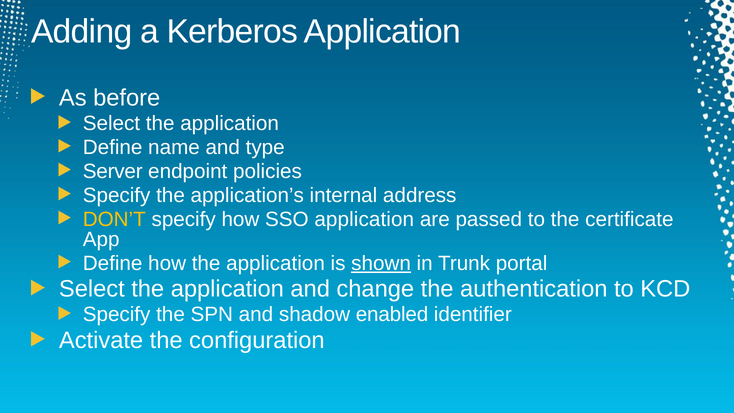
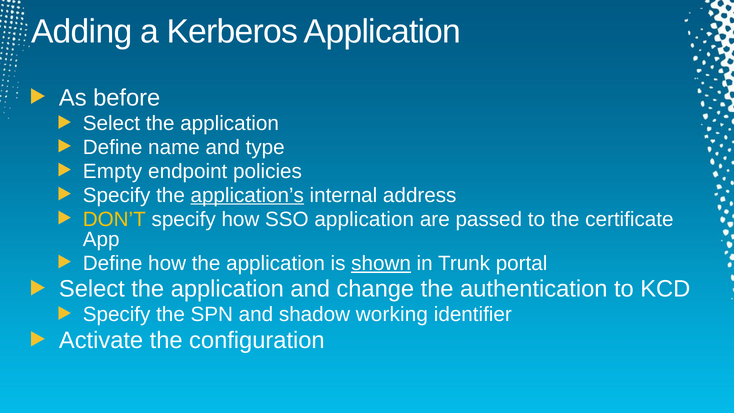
Server: Server -> Empty
application’s underline: none -> present
enabled: enabled -> working
